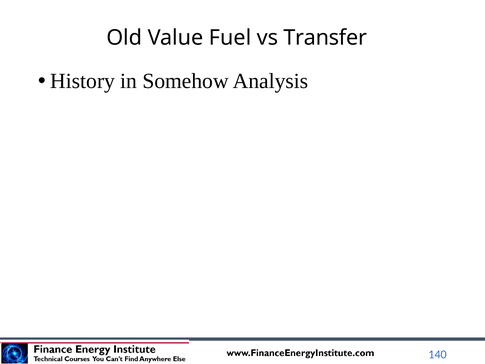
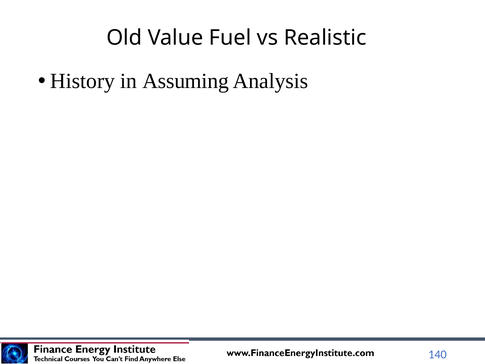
Transfer: Transfer -> Realistic
Somehow: Somehow -> Assuming
